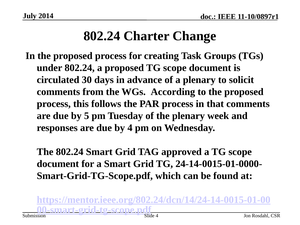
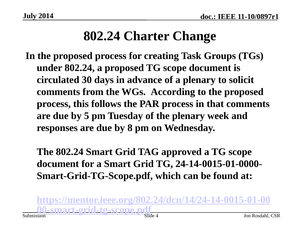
by 4: 4 -> 8
